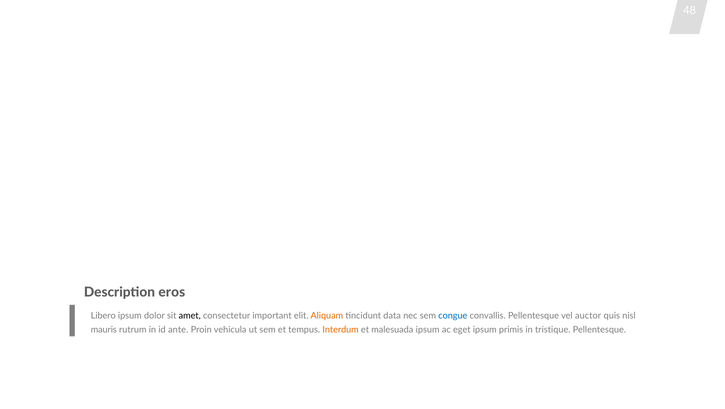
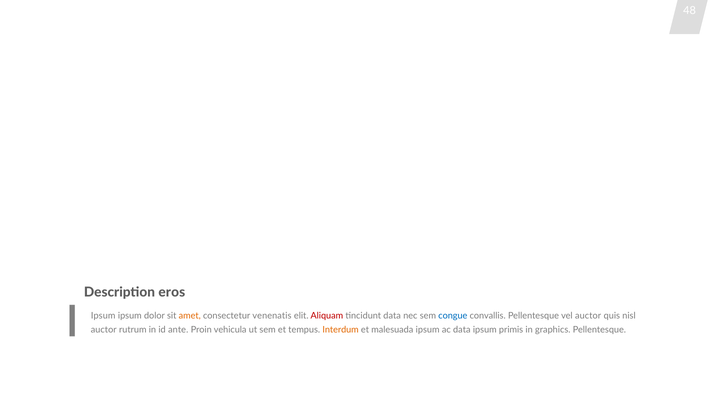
Libero at (103, 316): Libero -> Ipsum
amet colour: black -> orange
important: important -> venenatis
Aliquam colour: orange -> red
mauris at (104, 330): mauris -> auctor
ac eget: eget -> data
tristique: tristique -> graphics
